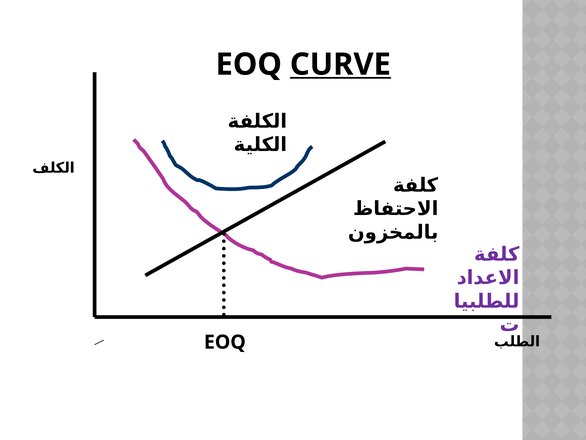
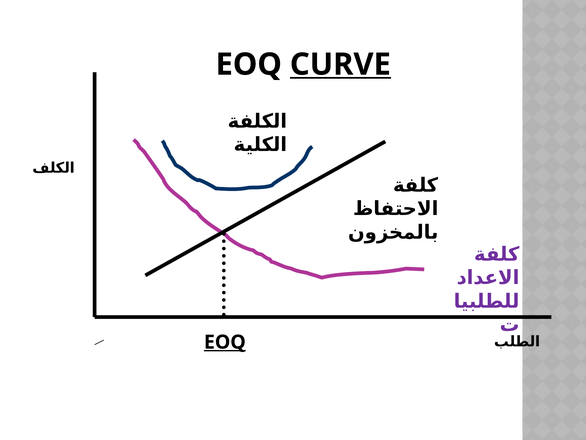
EOQ at (225, 342) underline: none -> present
